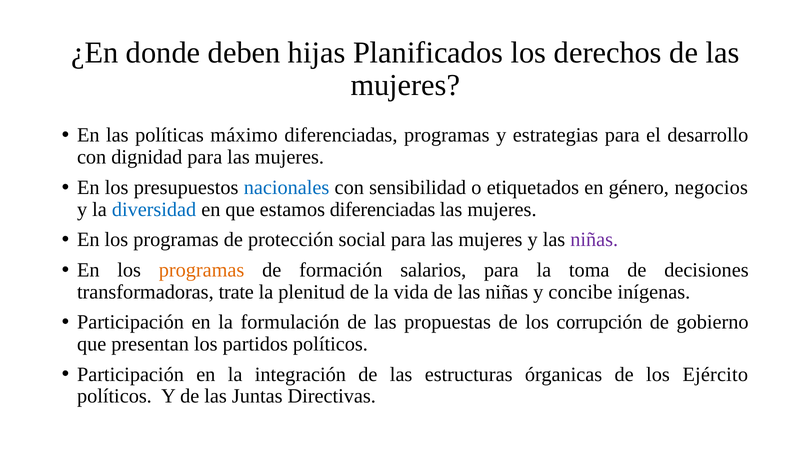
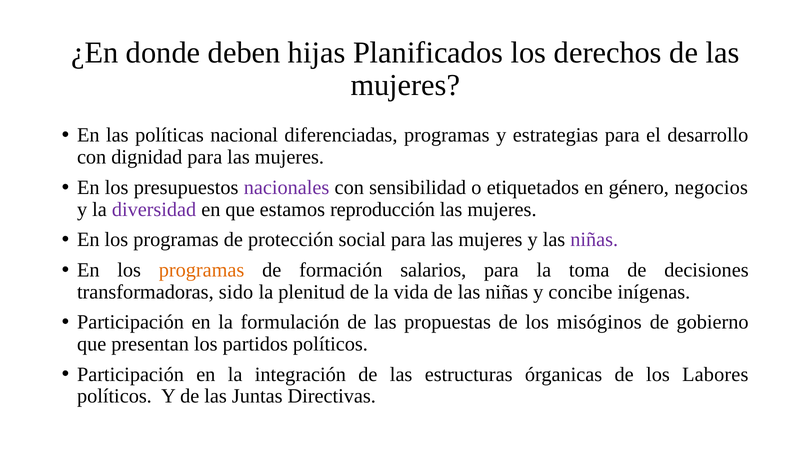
máximo: máximo -> nacional
nacionales colour: blue -> purple
diversidad colour: blue -> purple
estamos diferenciadas: diferenciadas -> reproducción
trate: trate -> sido
corrupción: corrupción -> misóginos
Ejército: Ejército -> Labores
